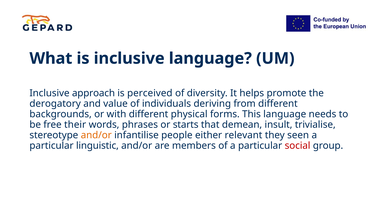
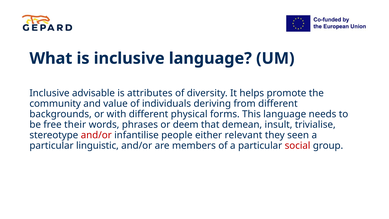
approach: approach -> advisable
perceived: perceived -> attributes
derogatory: derogatory -> community
starts: starts -> deem
and/or at (96, 135) colour: orange -> red
